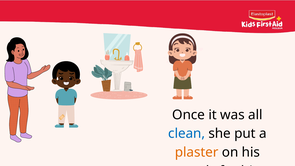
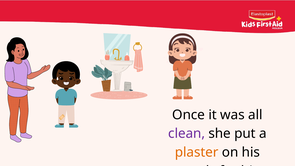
clean colour: blue -> purple
